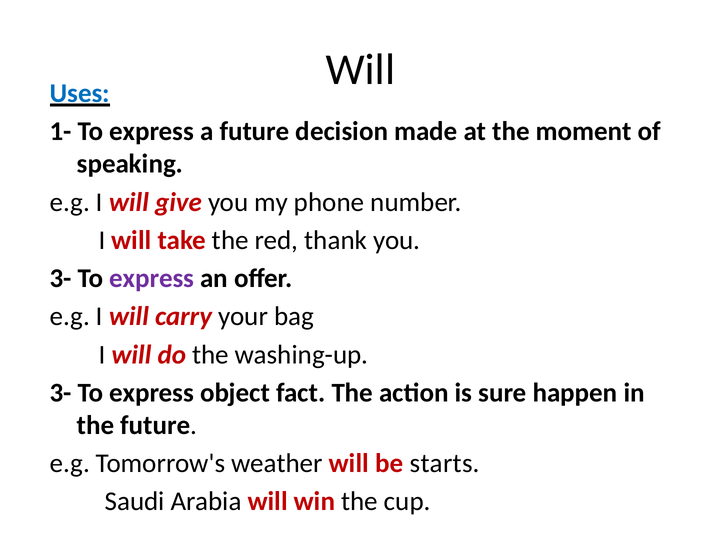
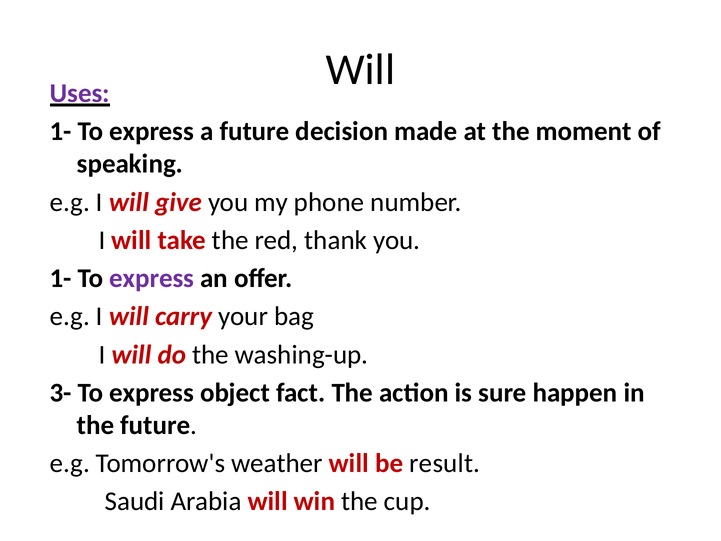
Uses colour: blue -> purple
3- at (61, 278): 3- -> 1-
starts: starts -> result
